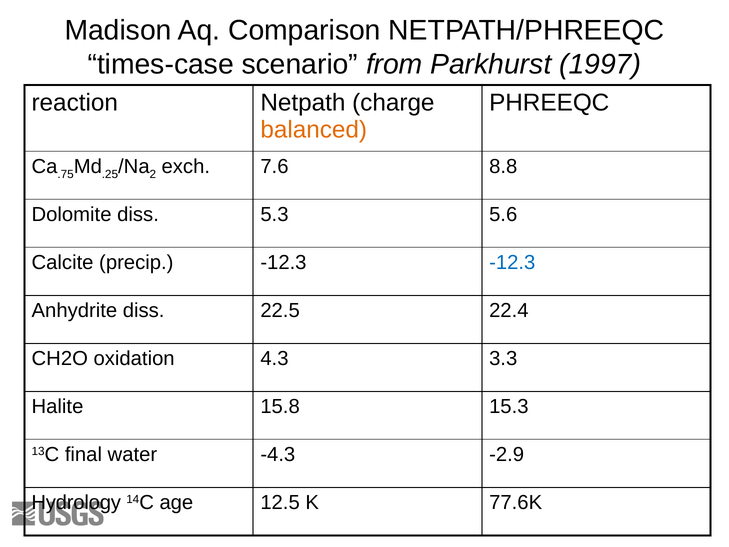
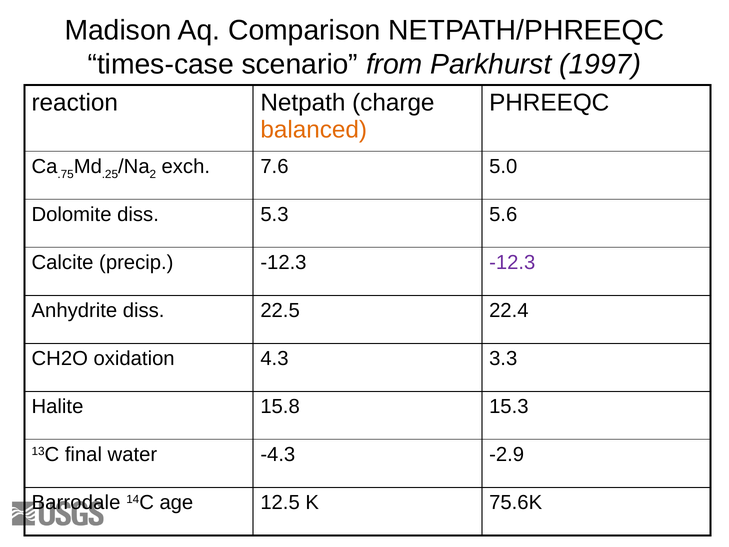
8.8: 8.8 -> 5.0
-12.3 at (512, 262) colour: blue -> purple
Hydrology: Hydrology -> Barrodale
77.6K: 77.6K -> 75.6K
